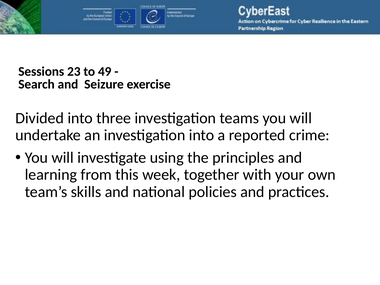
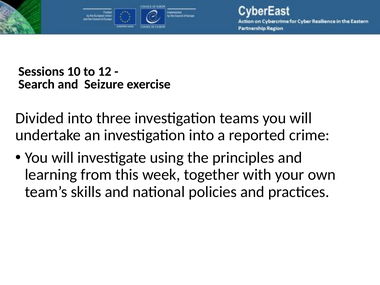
23: 23 -> 10
49: 49 -> 12
